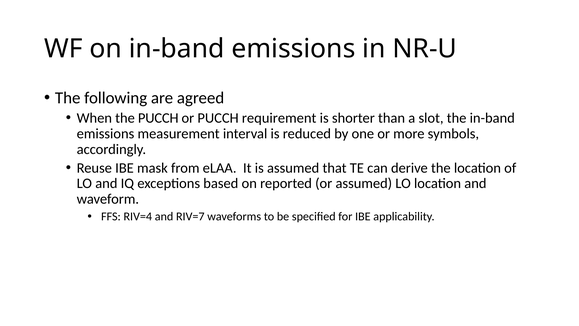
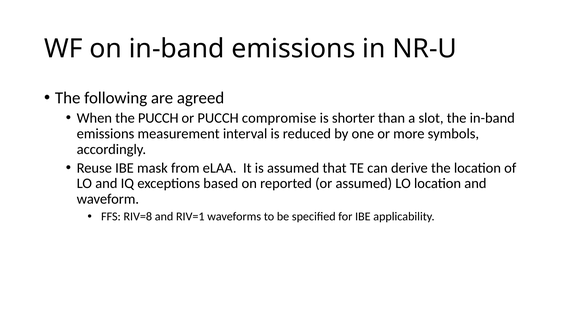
requirement: requirement -> compromise
RIV=4: RIV=4 -> RIV=8
RIV=7: RIV=7 -> RIV=1
